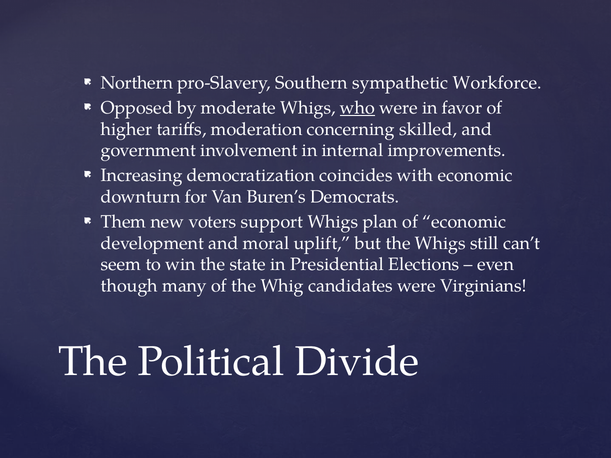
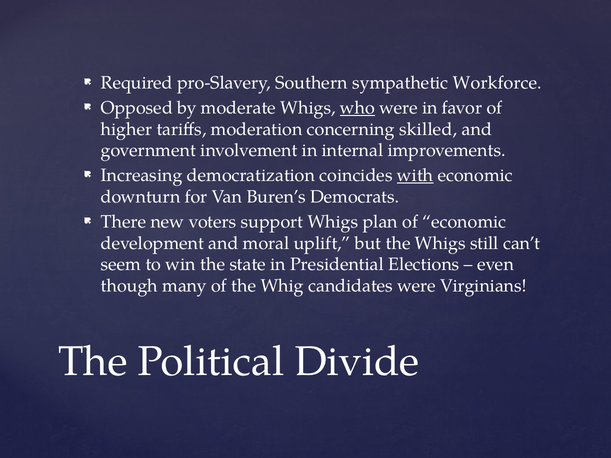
Northern: Northern -> Required
with underline: none -> present
Them: Them -> There
